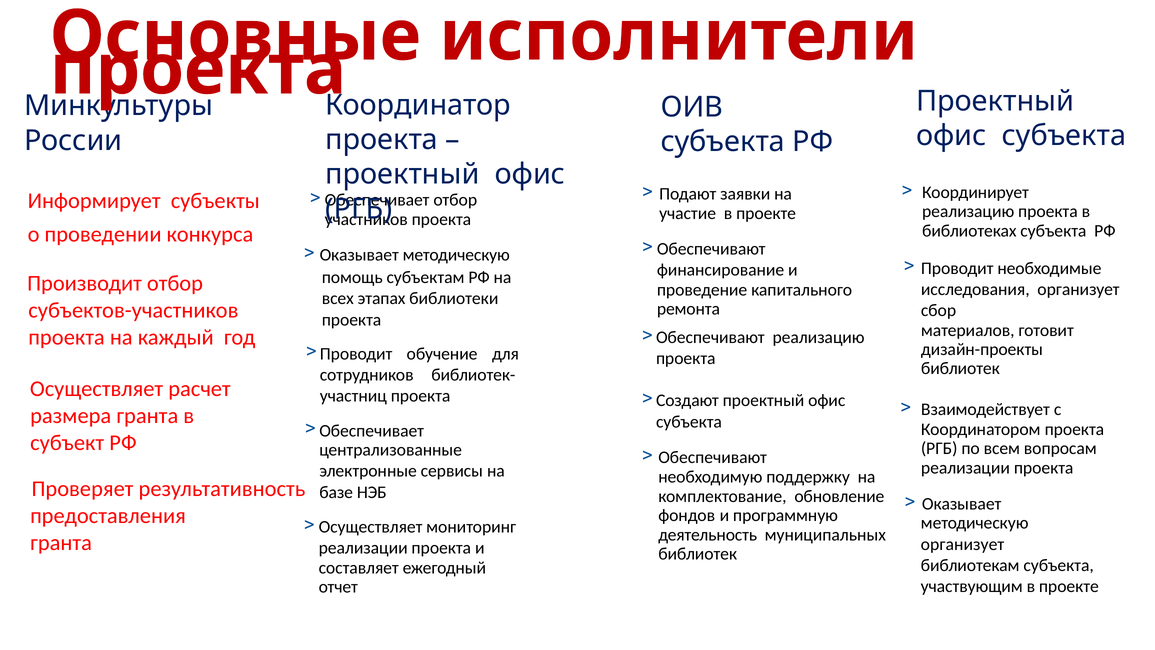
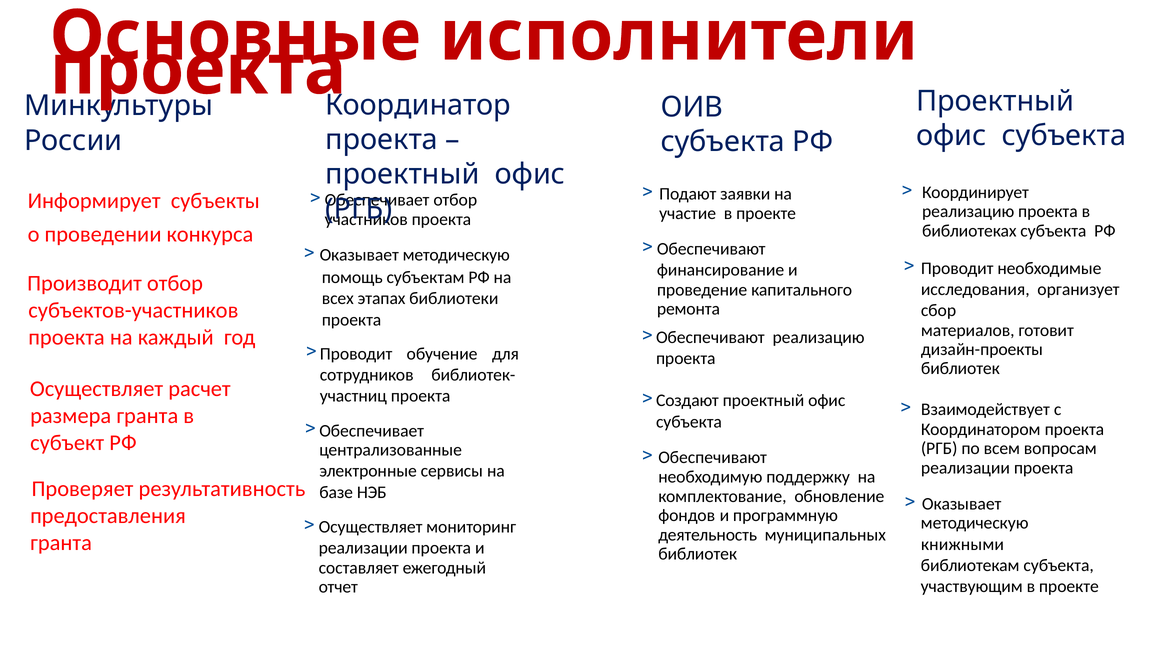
организует at (963, 544): организует -> книжными
